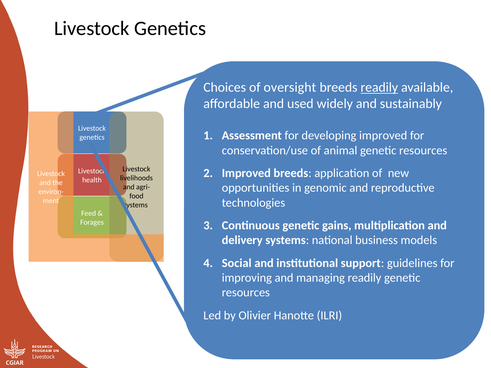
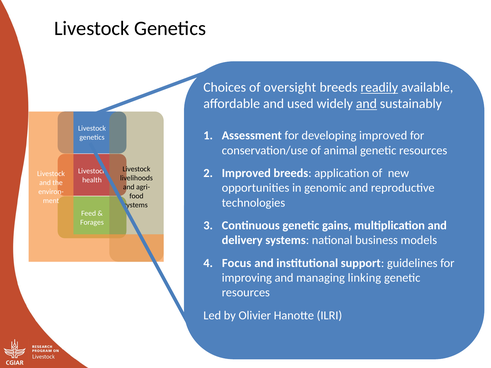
and at (366, 104) underline: none -> present
Social: Social -> Focus
managing readily: readily -> linking
